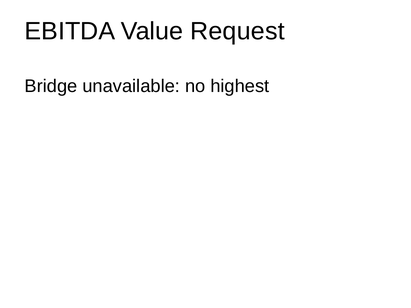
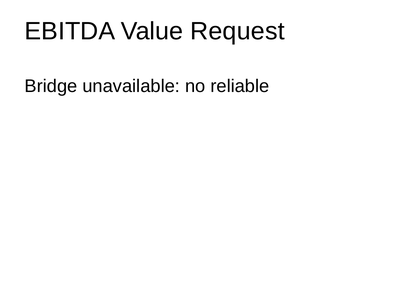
highest: highest -> reliable
